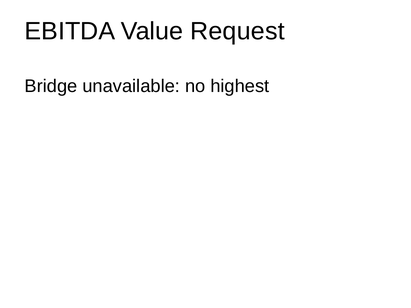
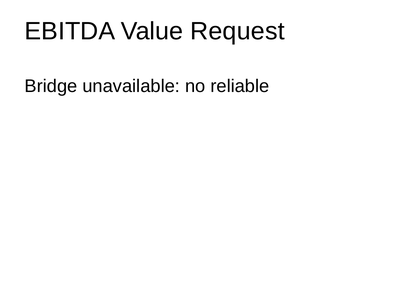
highest: highest -> reliable
